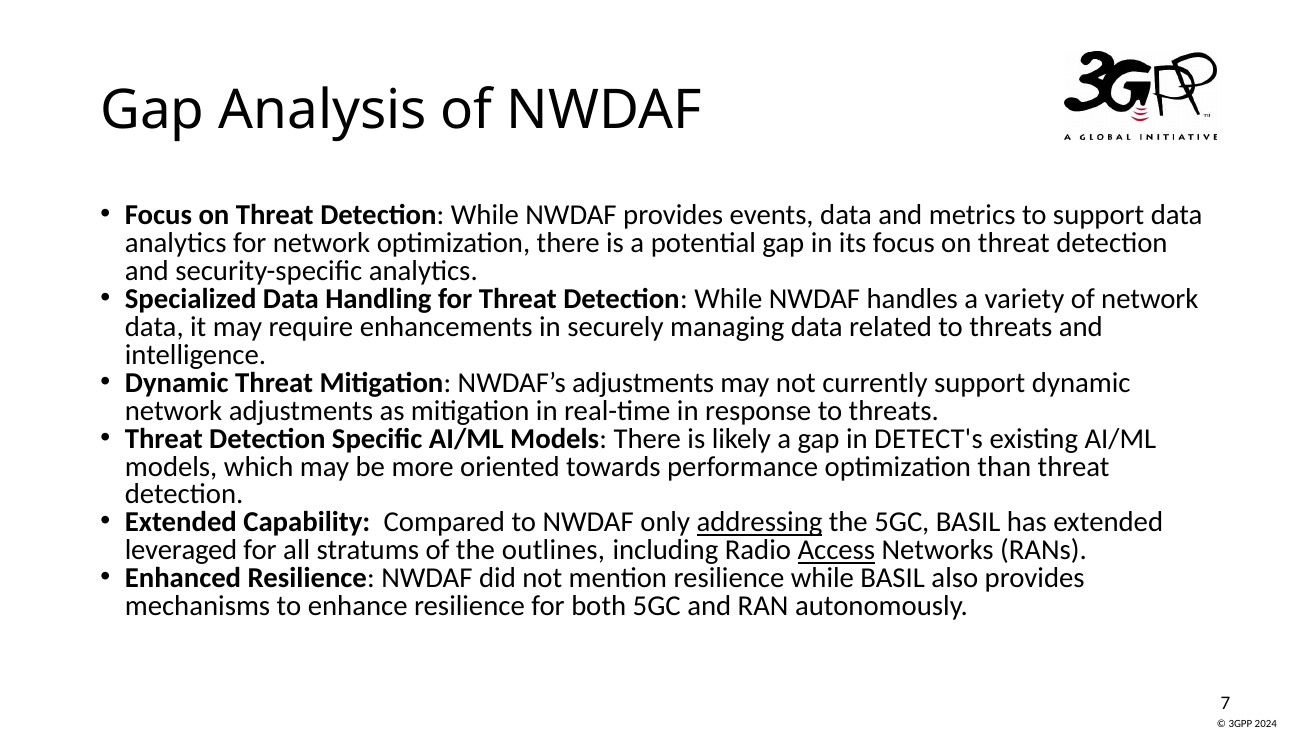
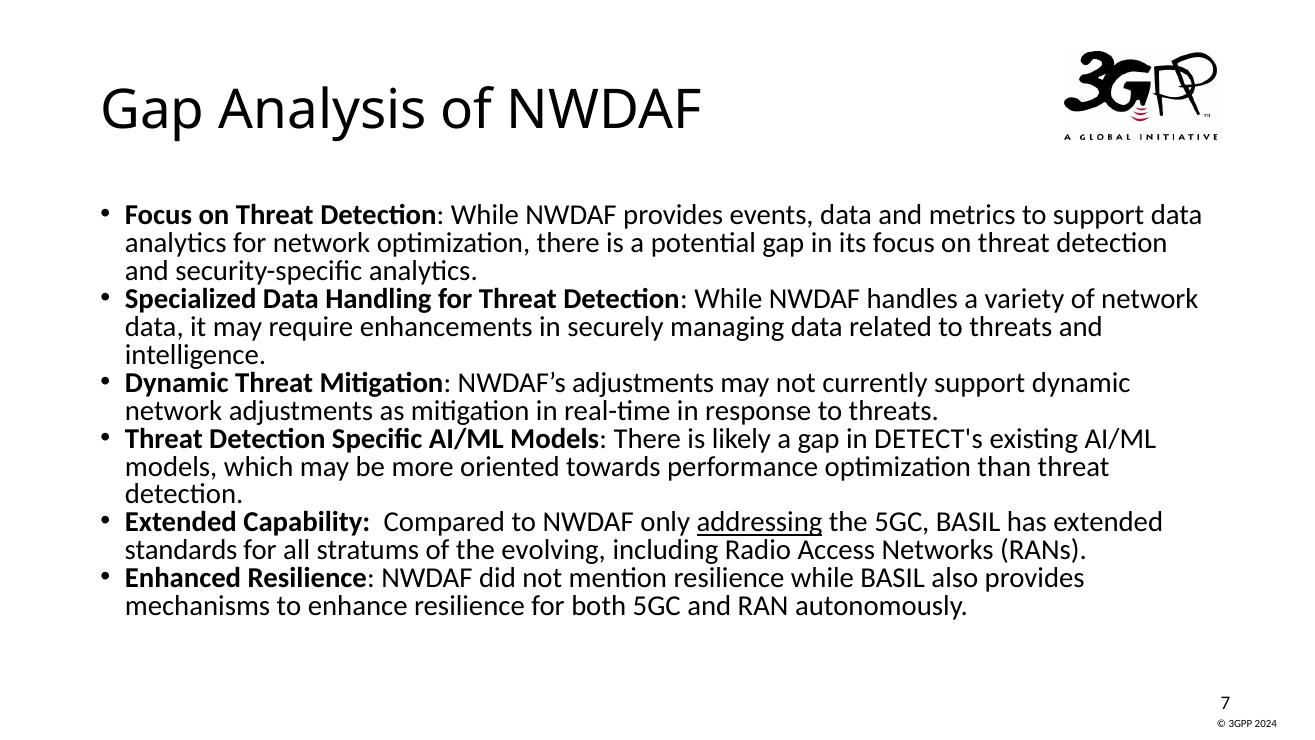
leveraged: leveraged -> standards
outlines: outlines -> evolving
Access underline: present -> none
